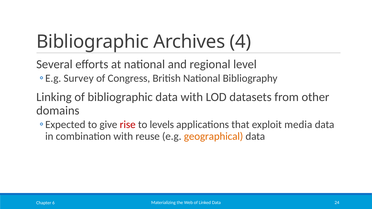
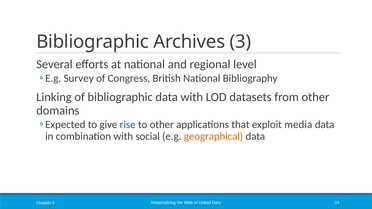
4: 4 -> 3
rise colour: red -> blue
to levels: levels -> other
reuse: reuse -> social
